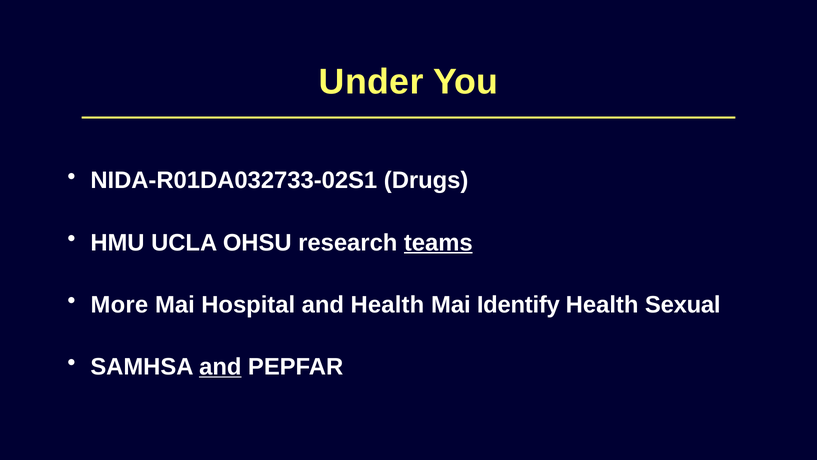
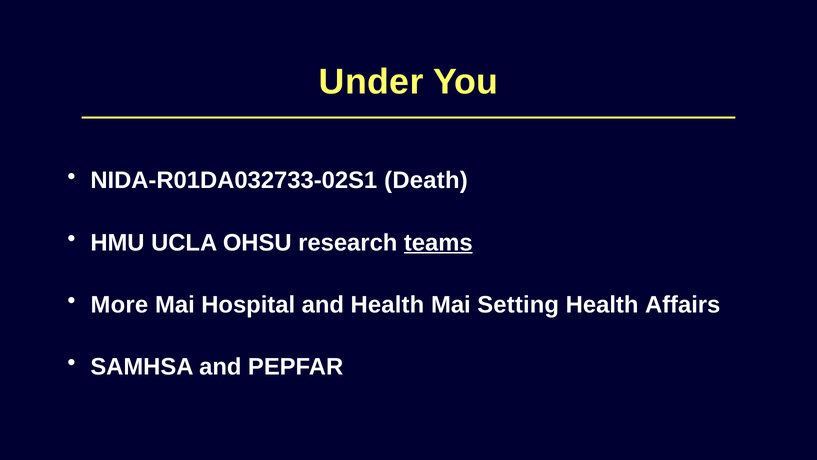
Drugs: Drugs -> Death
Identify: Identify -> Setting
Sexual: Sexual -> Affairs
and at (220, 366) underline: present -> none
